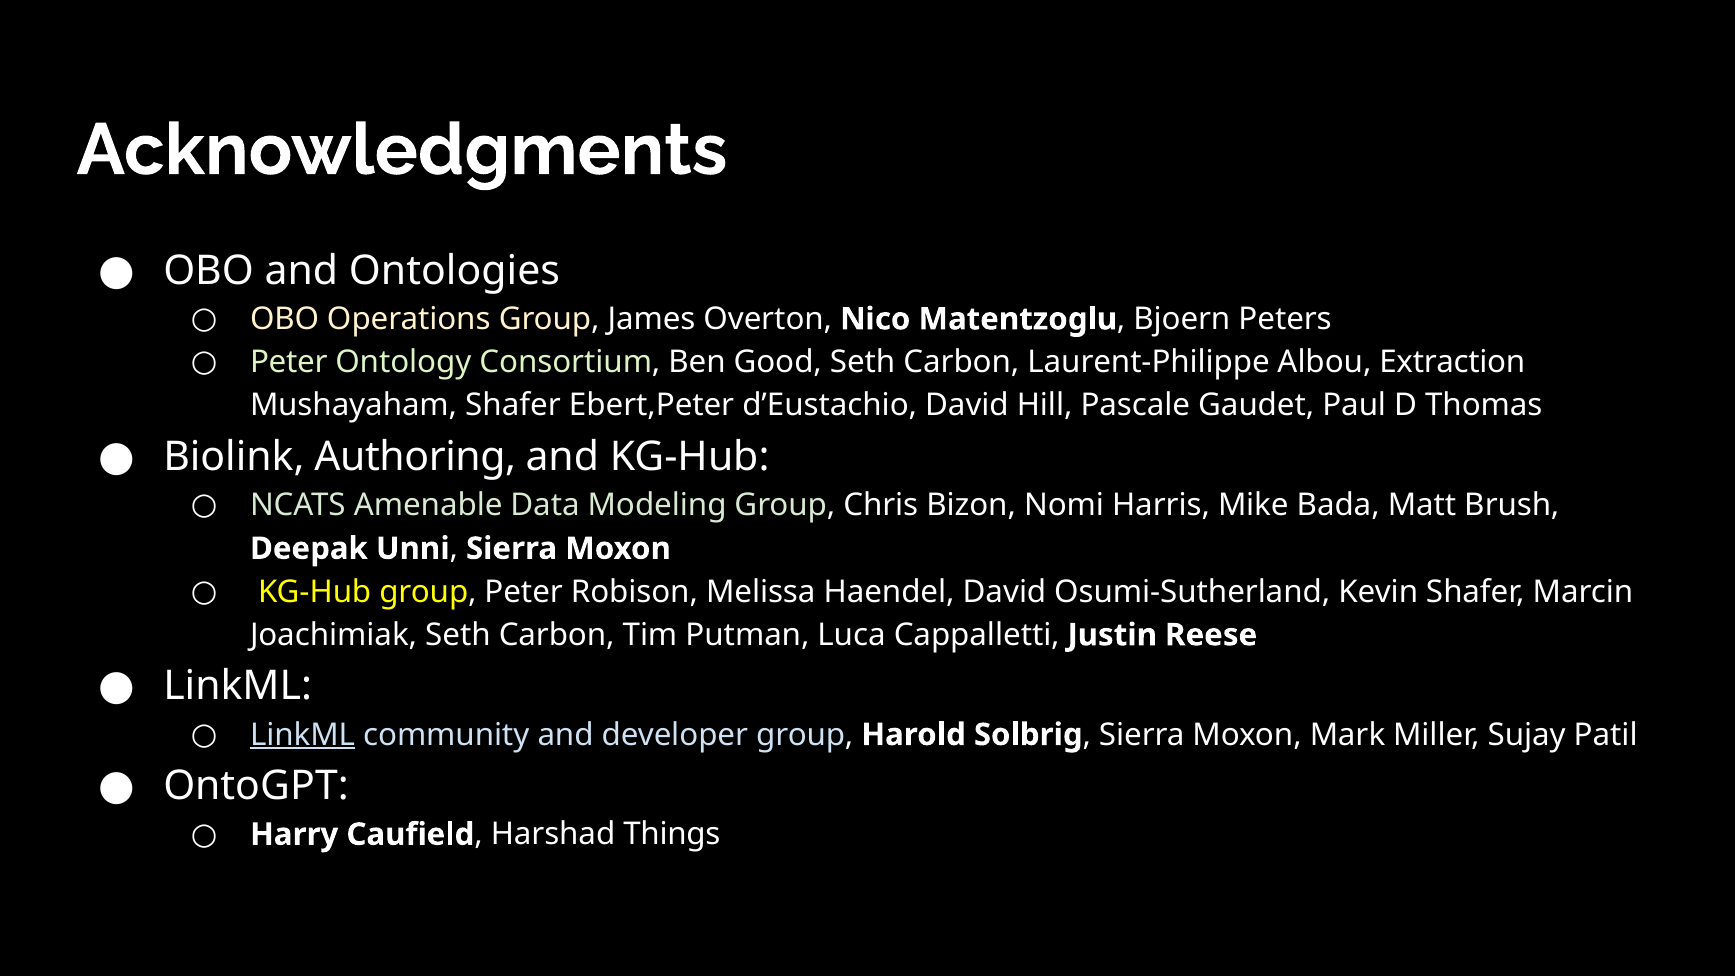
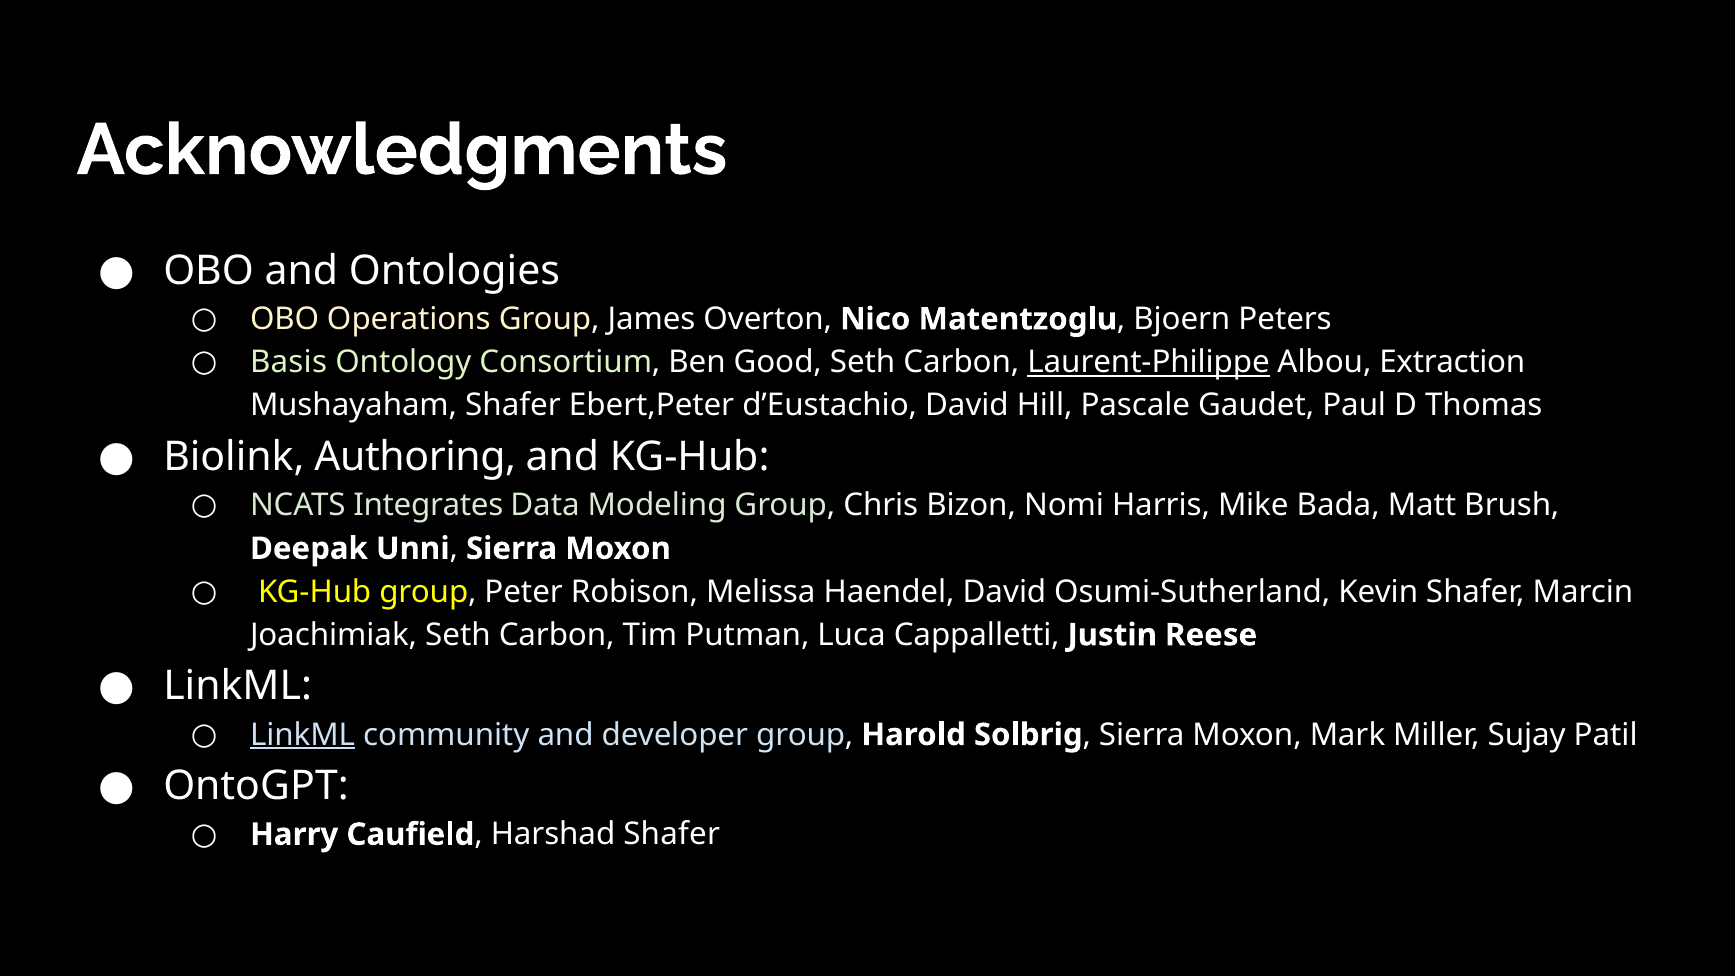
Peter at (289, 362): Peter -> Basis
Laurent-Philippe underline: none -> present
Amenable: Amenable -> Integrates
Harshad Things: Things -> Shafer
